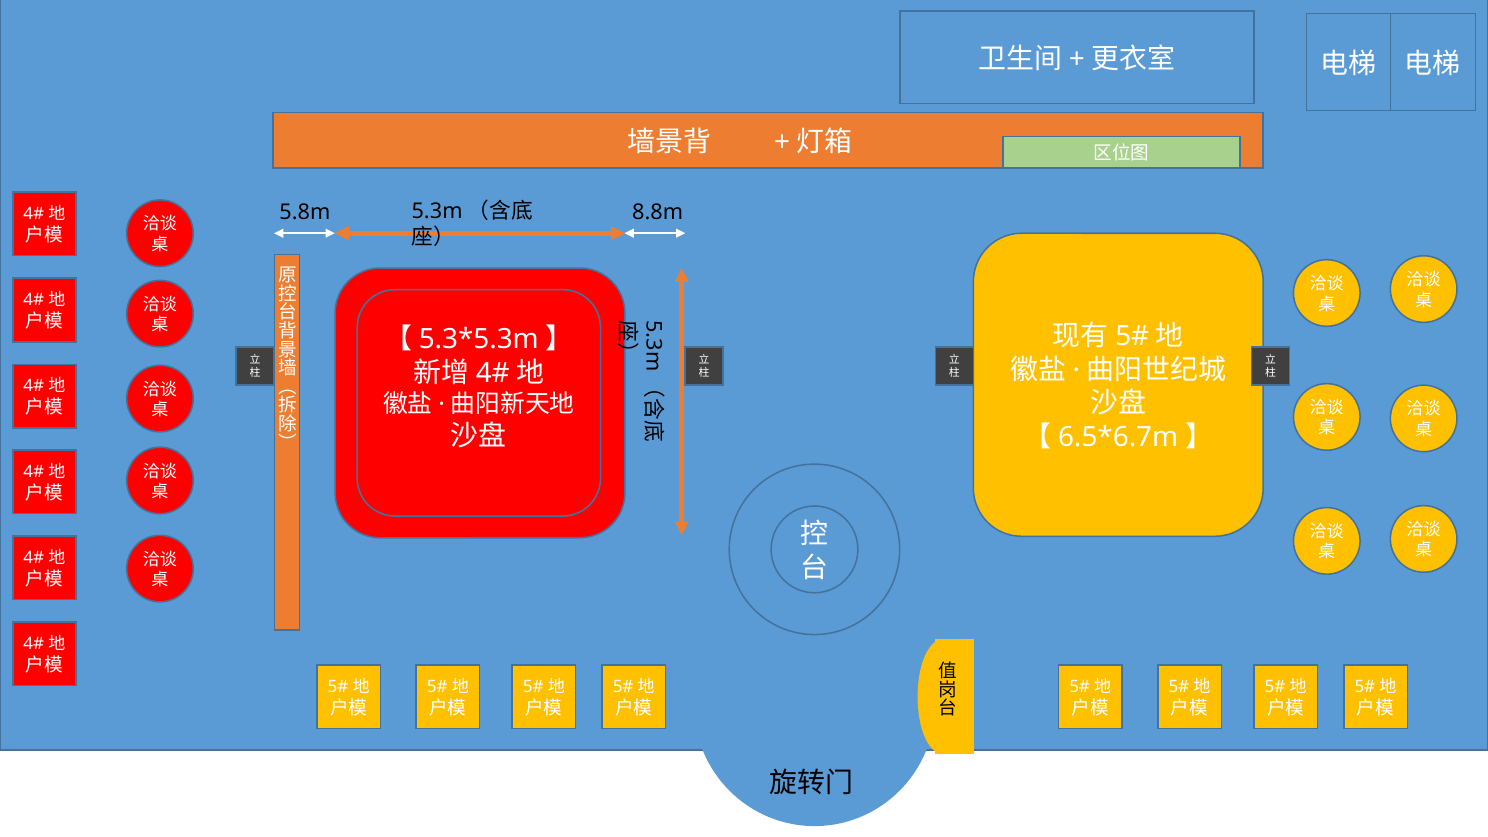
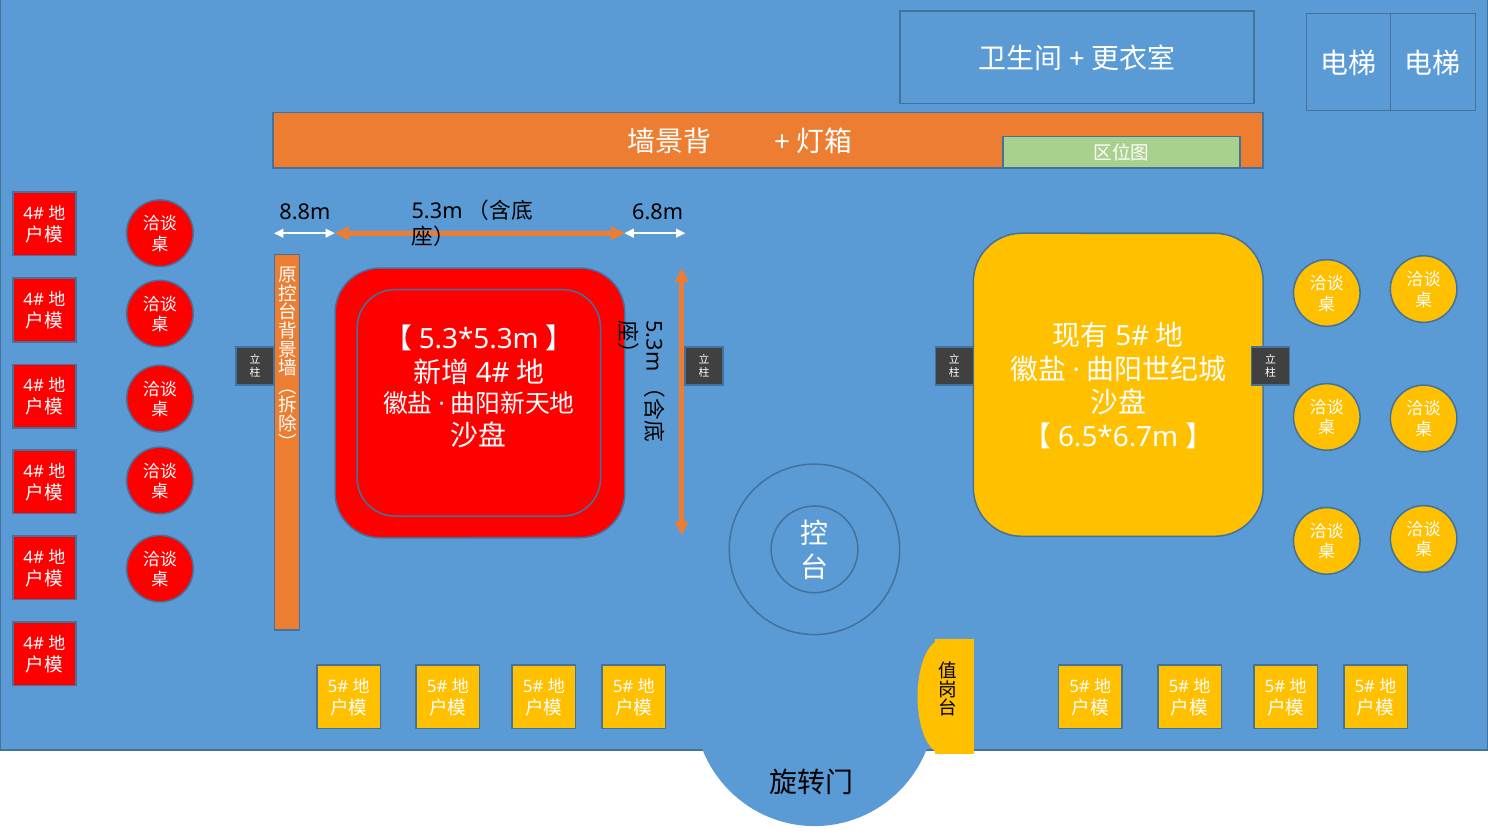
5.8m: 5.8m -> 8.8m
8.8m: 8.8m -> 6.8m
